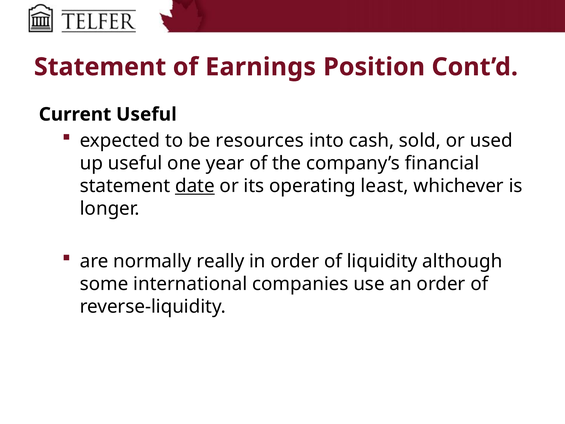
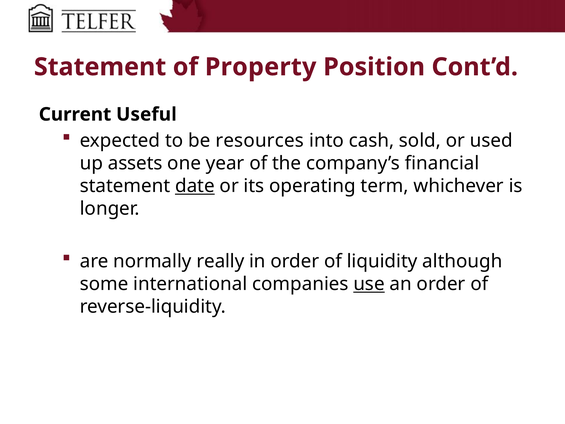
Earnings: Earnings -> Property
up useful: useful -> assets
least: least -> term
use underline: none -> present
